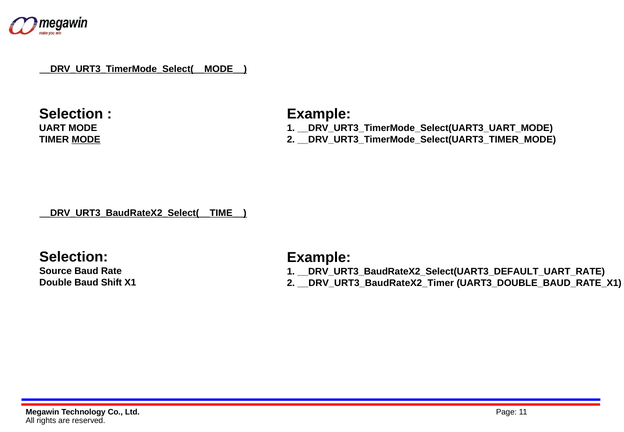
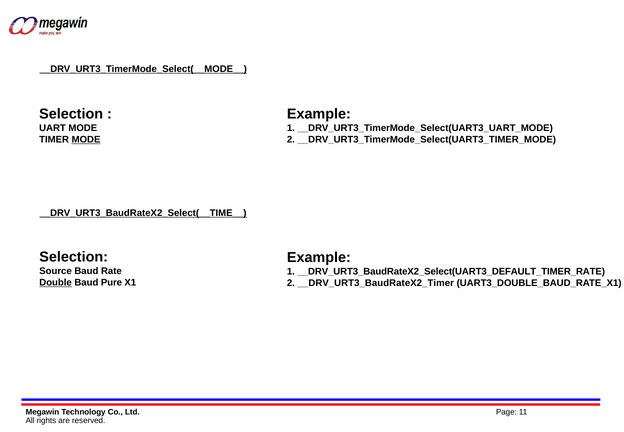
__DRV_URT3_BaudRateX2_Select(UART3_DEFAULT_UART_RATE: __DRV_URT3_BaudRateX2_Select(UART3_DEFAULT_UART_RATE -> __DRV_URT3_BaudRateX2_Select(UART3_DEFAULT_TIMER_RATE
Double underline: none -> present
Shift: Shift -> Pure
